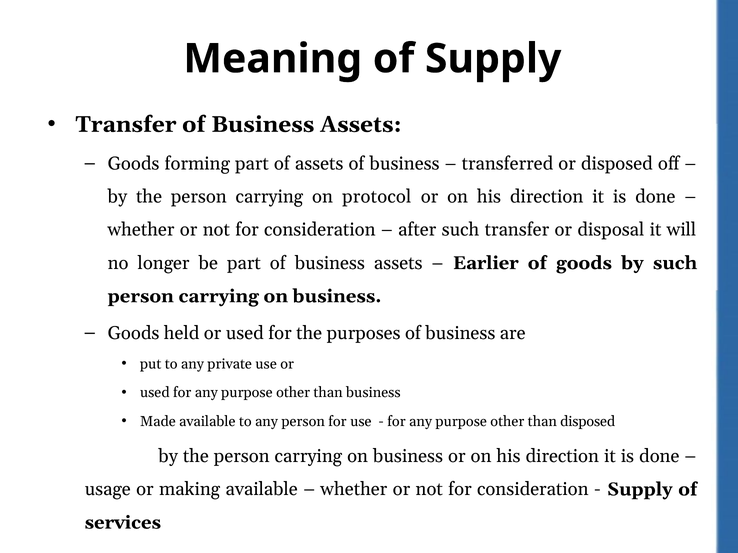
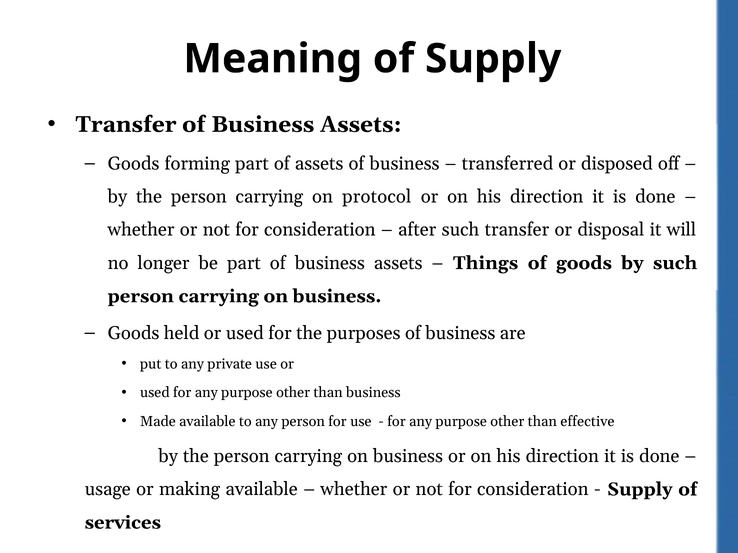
Earlier: Earlier -> Things
than disposed: disposed -> effective
